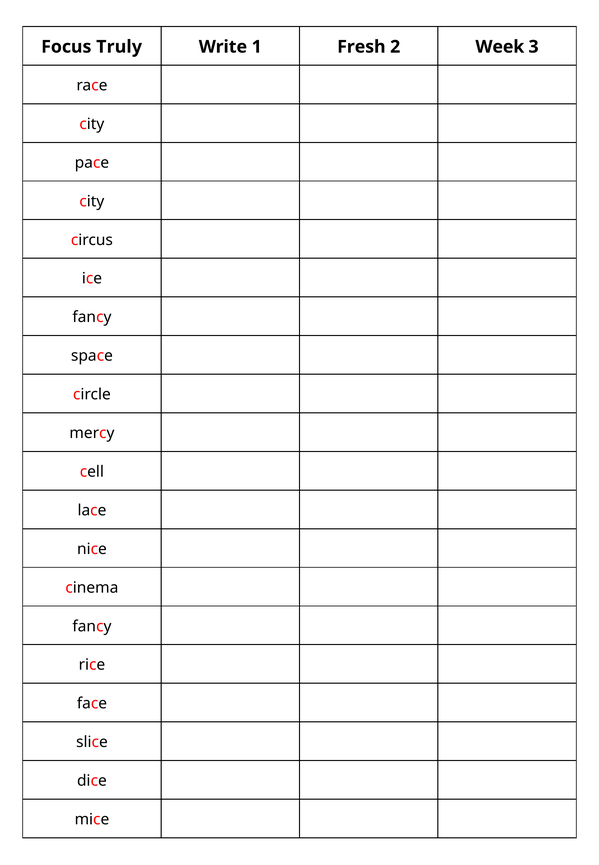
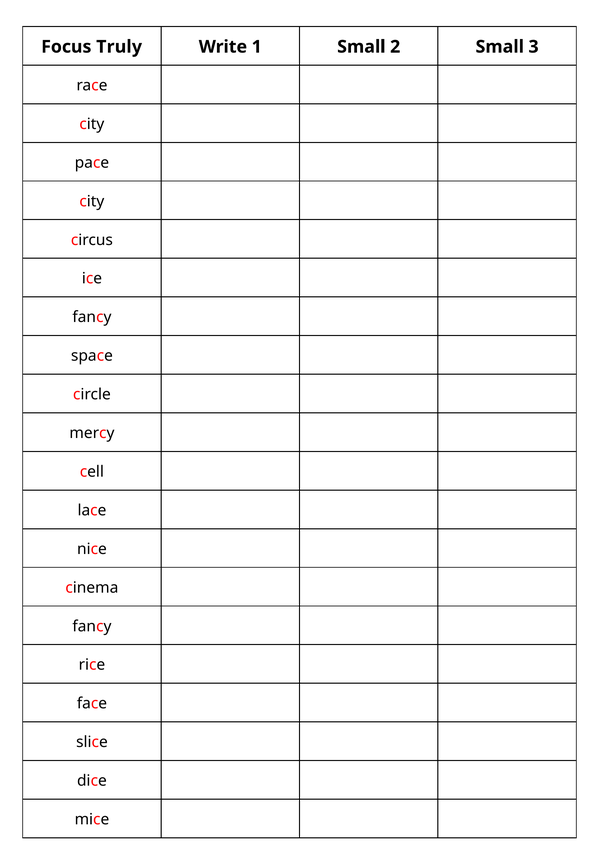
1 Fresh: Fresh -> Small
2 Week: Week -> Small
